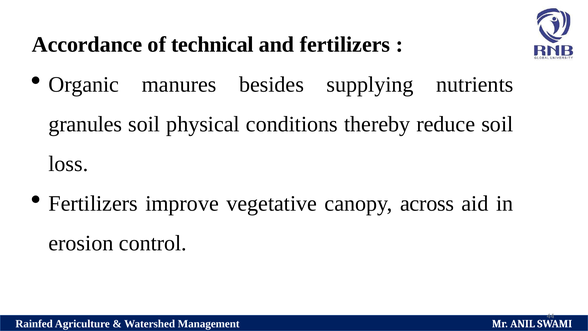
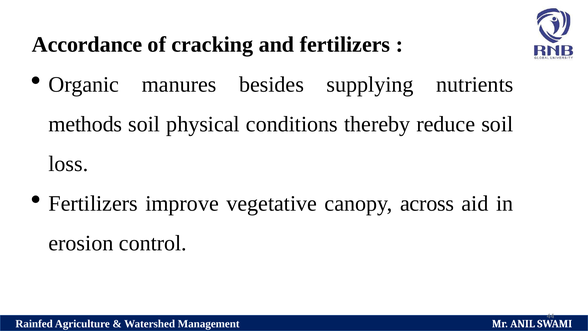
technical: technical -> cracking
granules: granules -> methods
